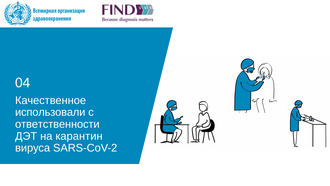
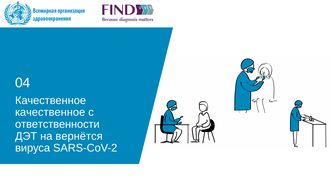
использовали at (50, 112): использовали -> качественное
карантин: карантин -> вернётся
